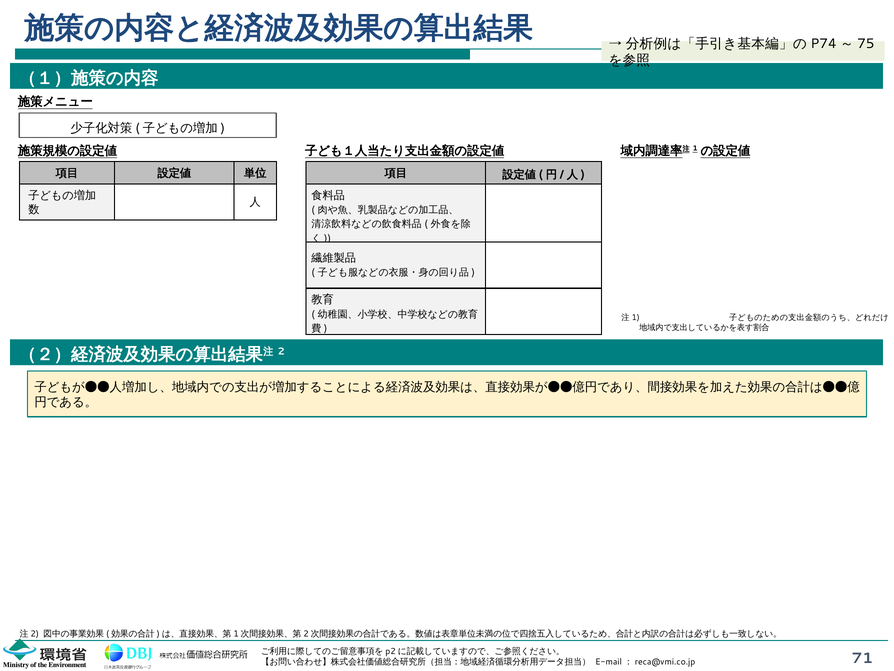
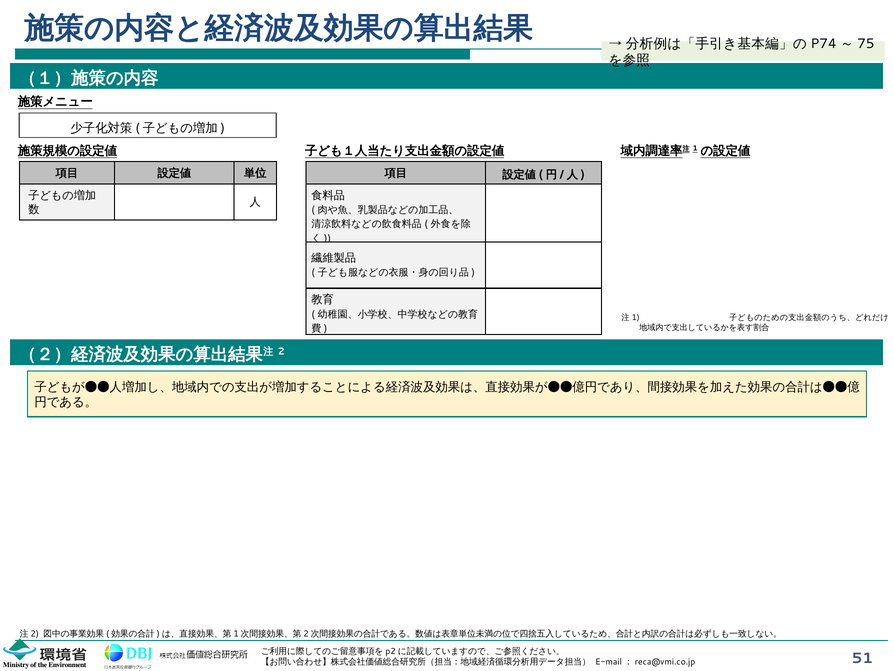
71: 71 -> 51
